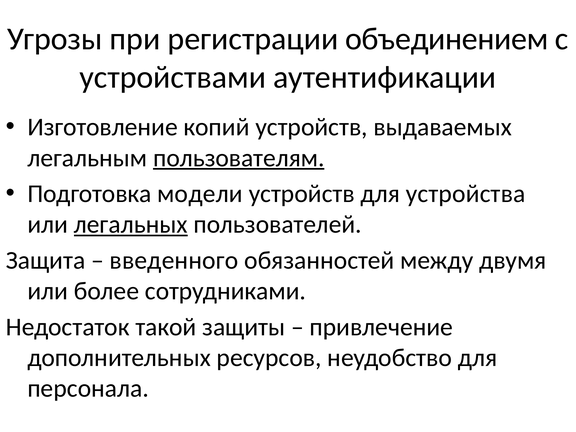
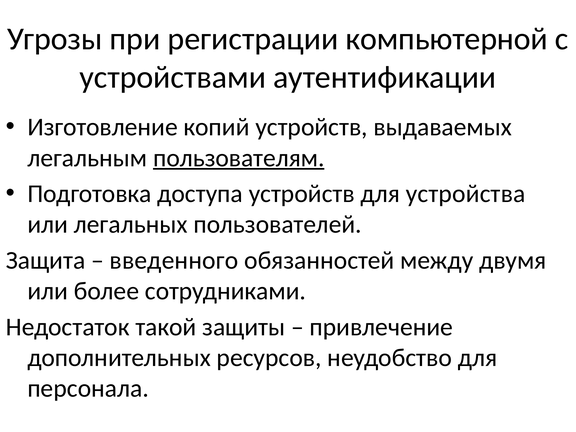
объединением: объединением -> компьютерной
модели: модели -> доступа
легальных underline: present -> none
